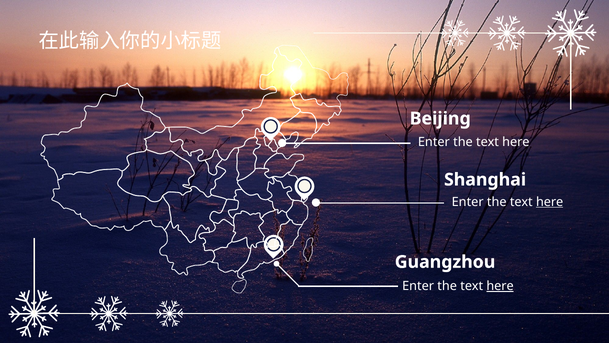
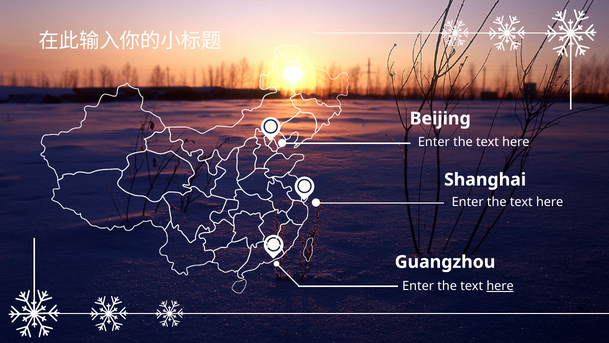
here at (550, 202) underline: present -> none
